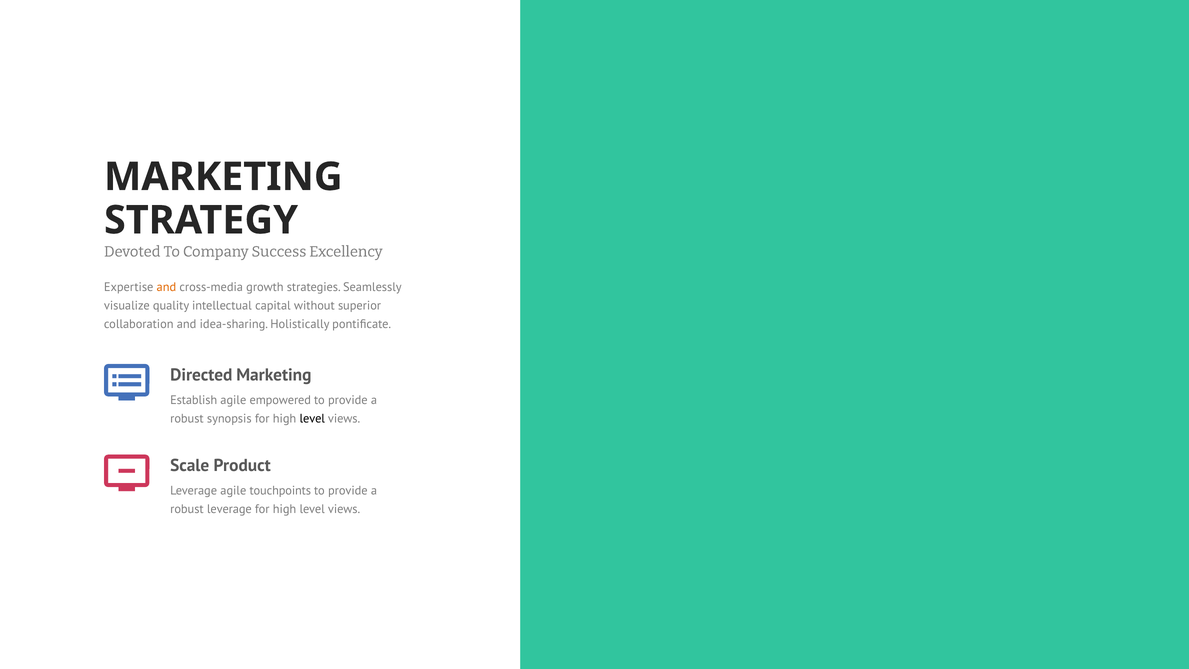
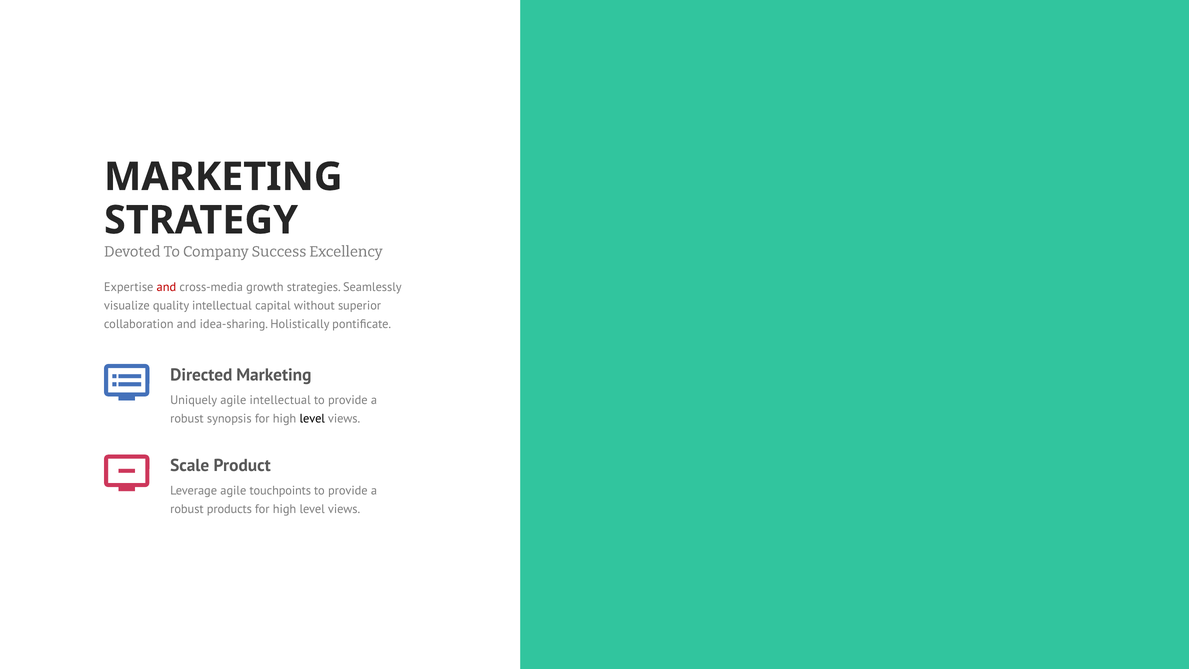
and at (166, 287) colour: orange -> red
Establish: Establish -> Uniquely
agile empowered: empowered -> intellectual
robust leverage: leverage -> products
